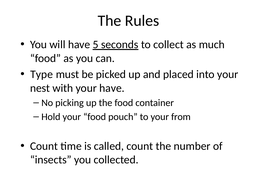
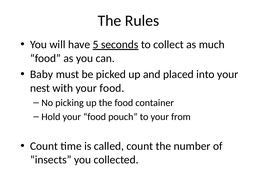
Type: Type -> Baby
with your have: have -> food
